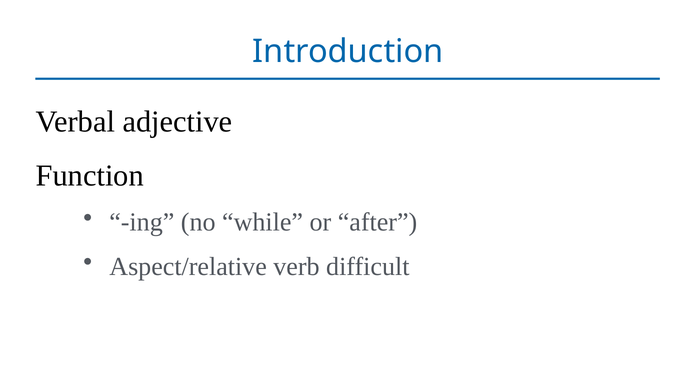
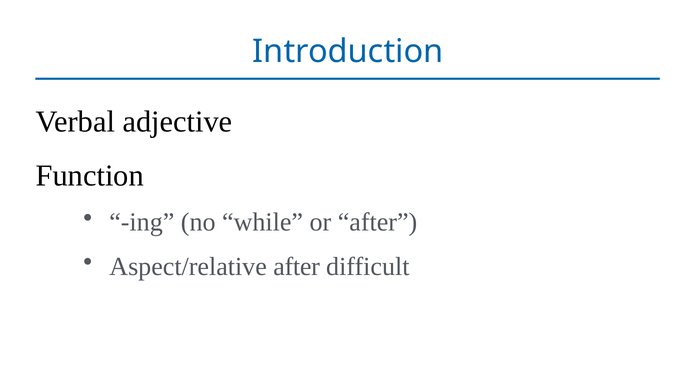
Aspect/relative verb: verb -> after
